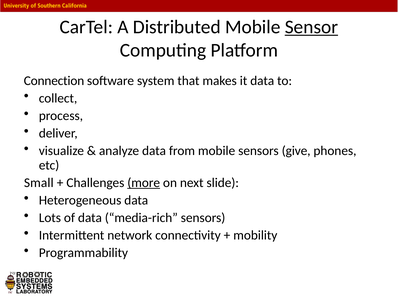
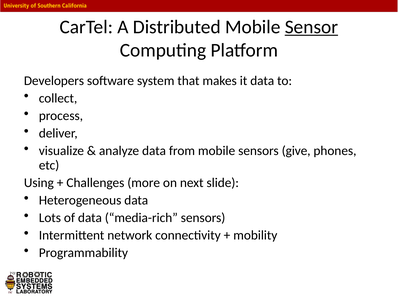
Connection: Connection -> Developers
Small: Small -> Using
more underline: present -> none
